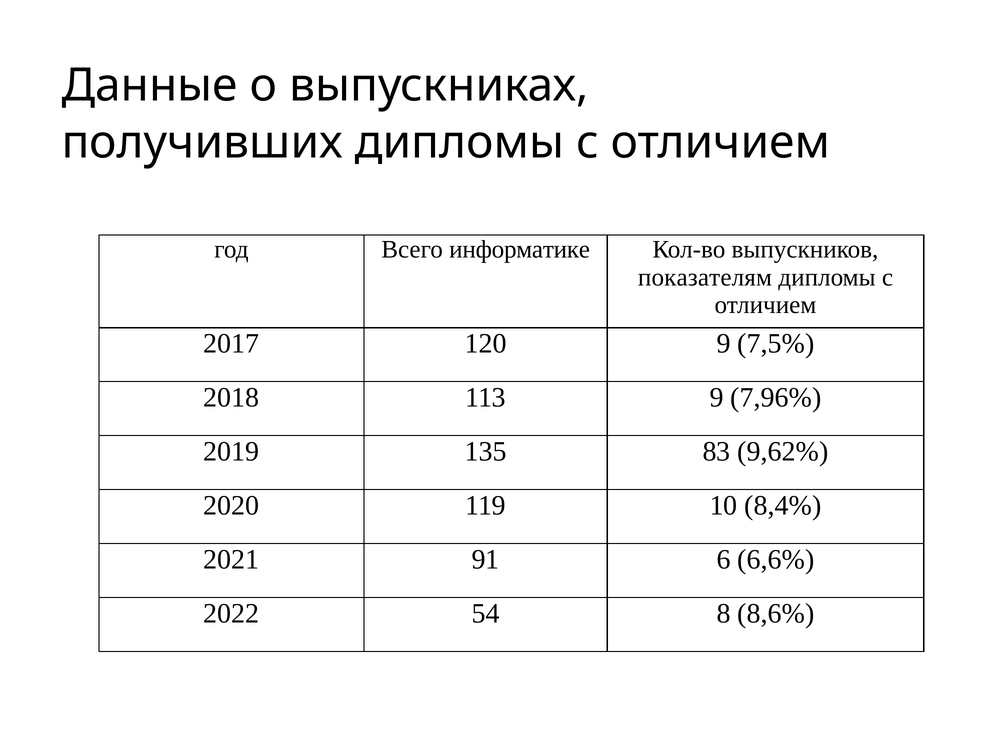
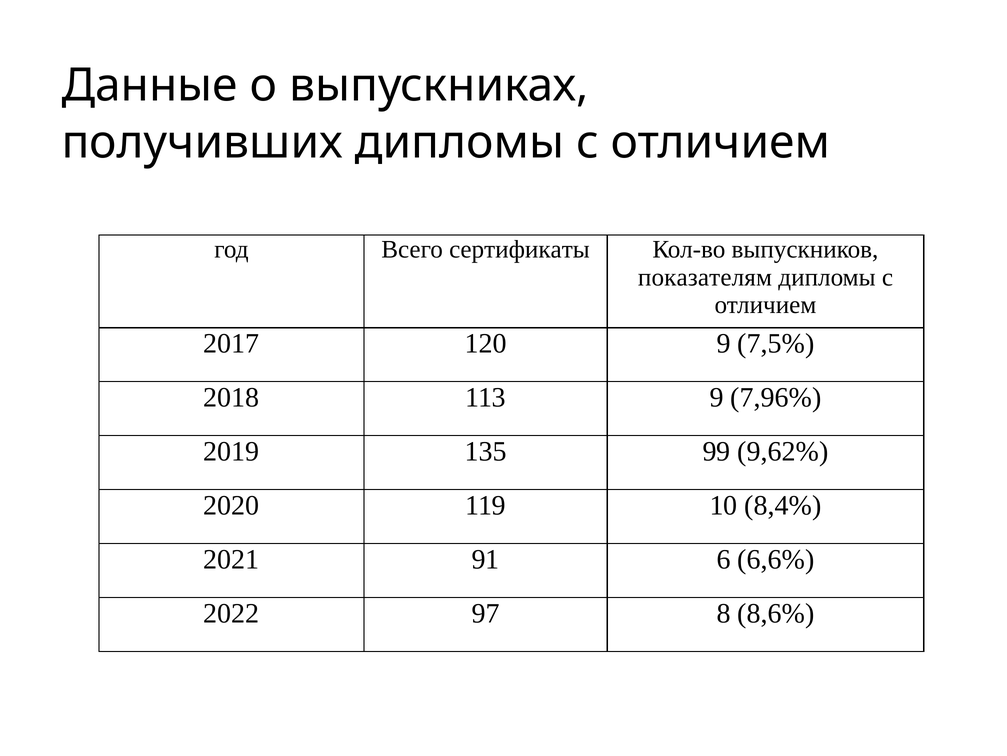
информатике: информатике -> сертификаты
83: 83 -> 99
54: 54 -> 97
